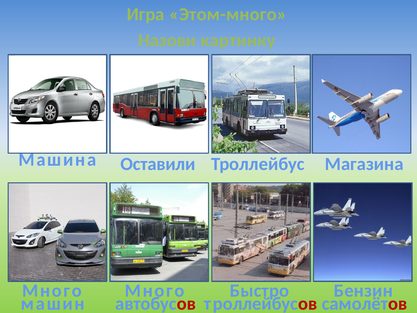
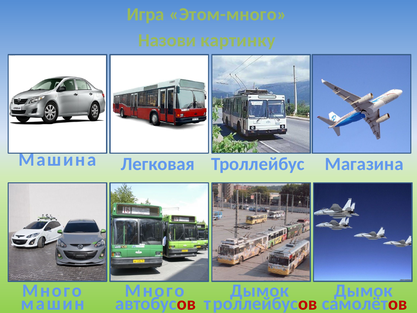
Оставили: Оставили -> Легковая
Быстро at (259, 291): Быстро -> Дымок
Бензин at (363, 291): Бензин -> Дымок
